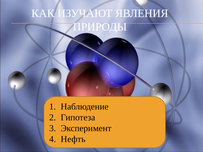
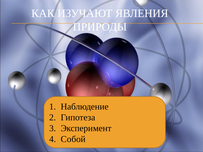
Нефть: Нефть -> Собой
